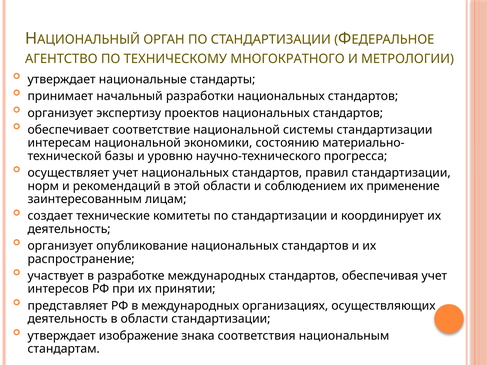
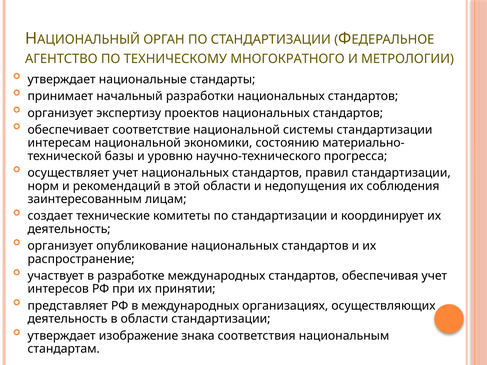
соблюдением: соблюдением -> недопущения
применение: применение -> соблюдения
